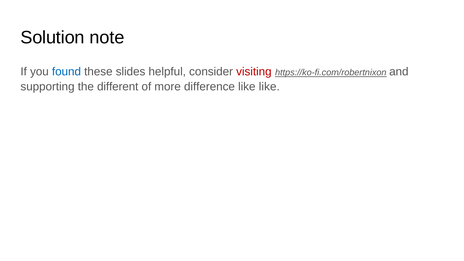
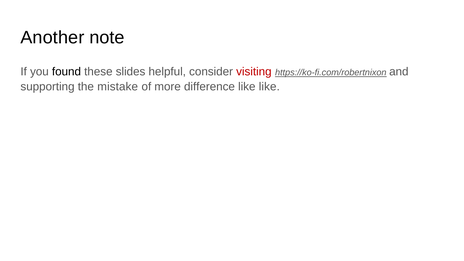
Solution: Solution -> Another
found colour: blue -> black
different: different -> mistake
